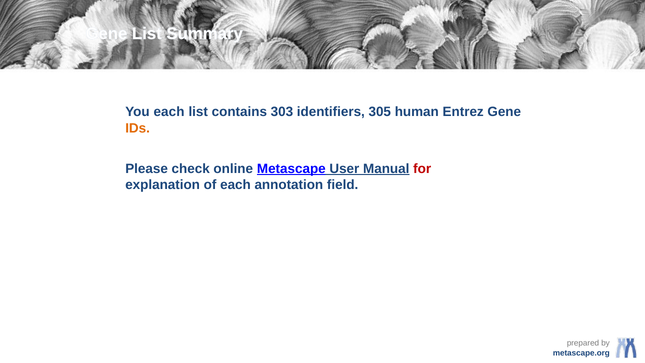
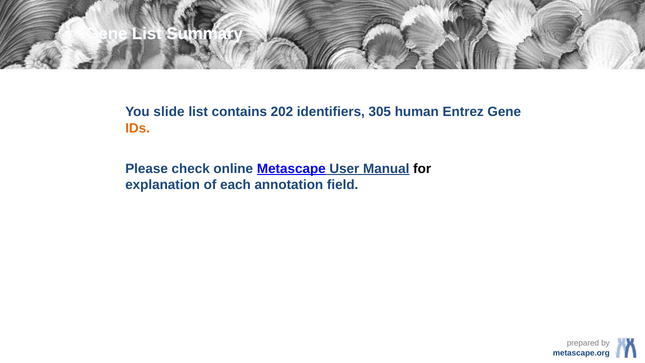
You each: each -> slide
303: 303 -> 202
for colour: red -> black
